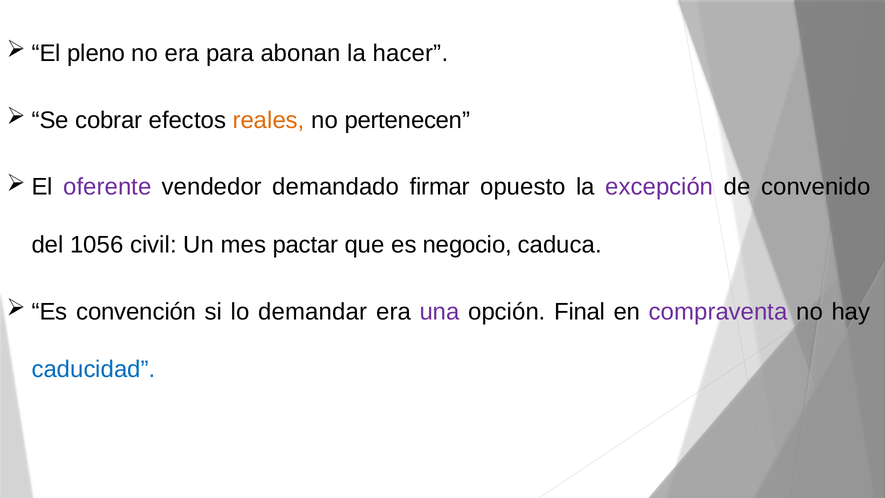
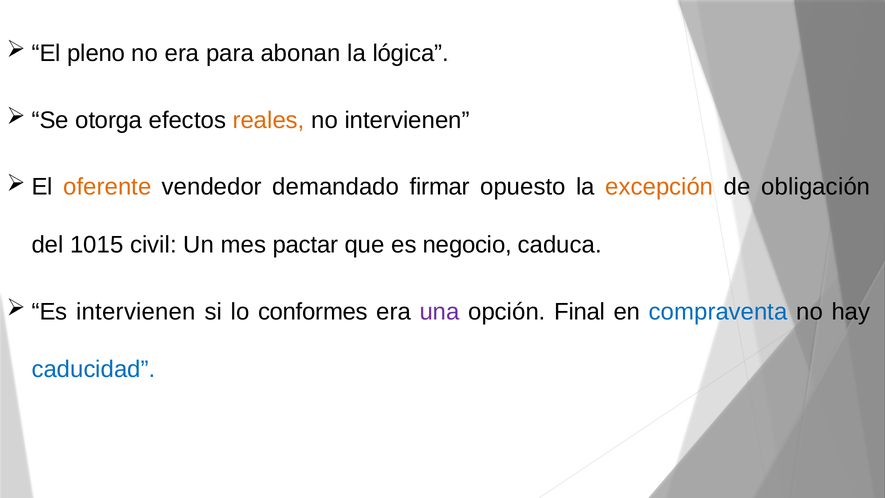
hacer: hacer -> lógica
cobrar: cobrar -> otorga
no pertenecen: pertenecen -> intervienen
oferente colour: purple -> orange
excepción colour: purple -> orange
convenido: convenido -> obligación
1056: 1056 -> 1015
convención at (136, 311): convención -> intervienen
demandar: demandar -> conformes
compraventa colour: purple -> blue
